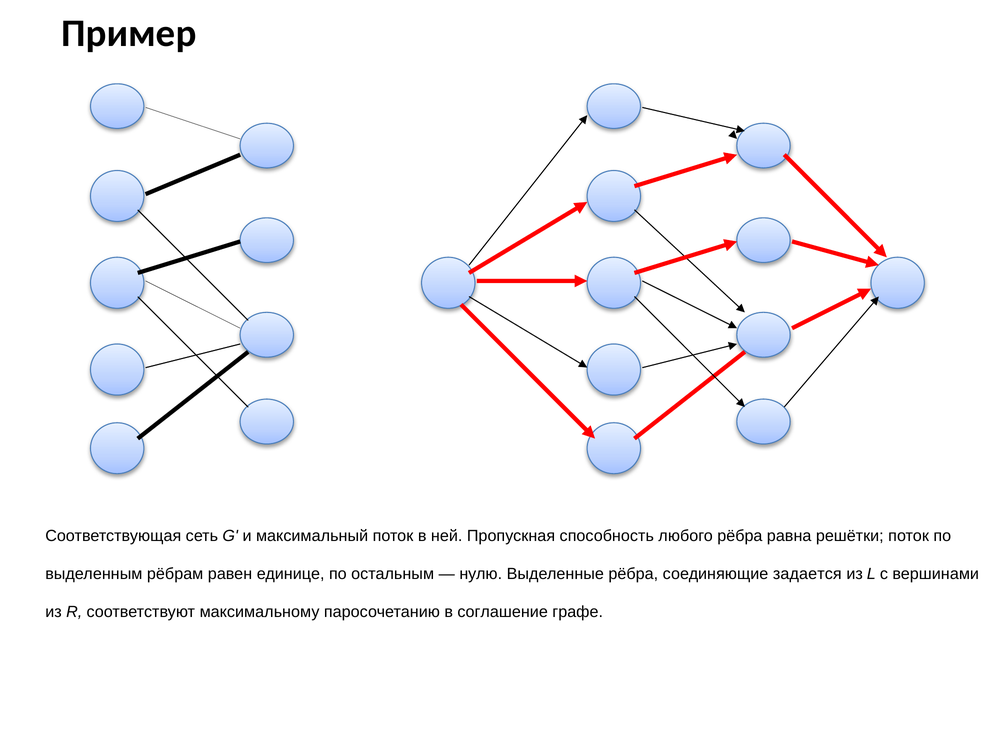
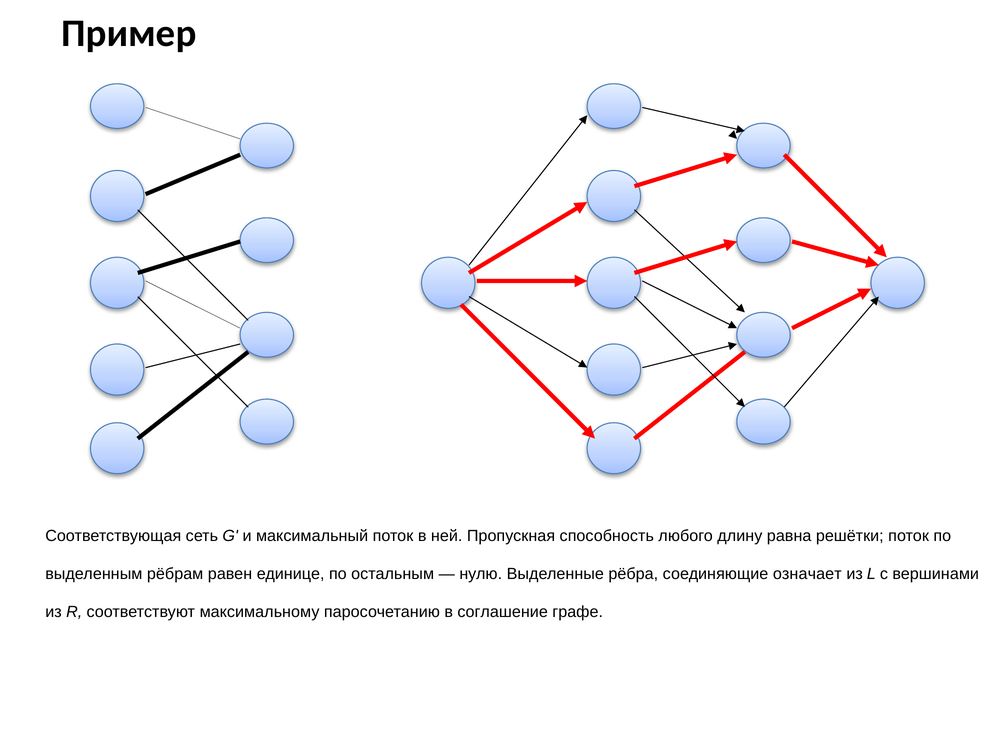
любого рёбра: рёбра -> длину
задается: задается -> означает
